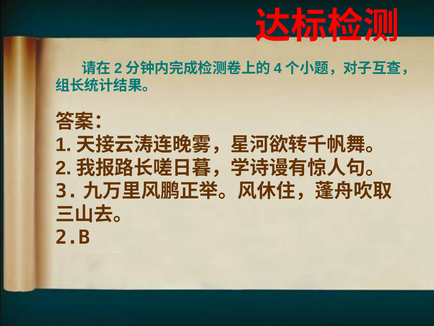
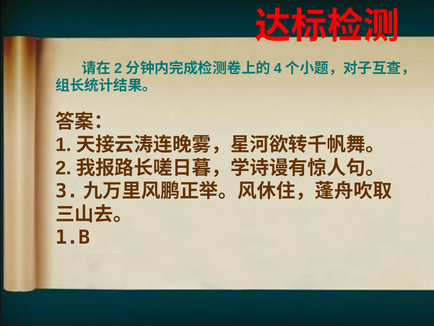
2.B: 2.B -> 1.B
